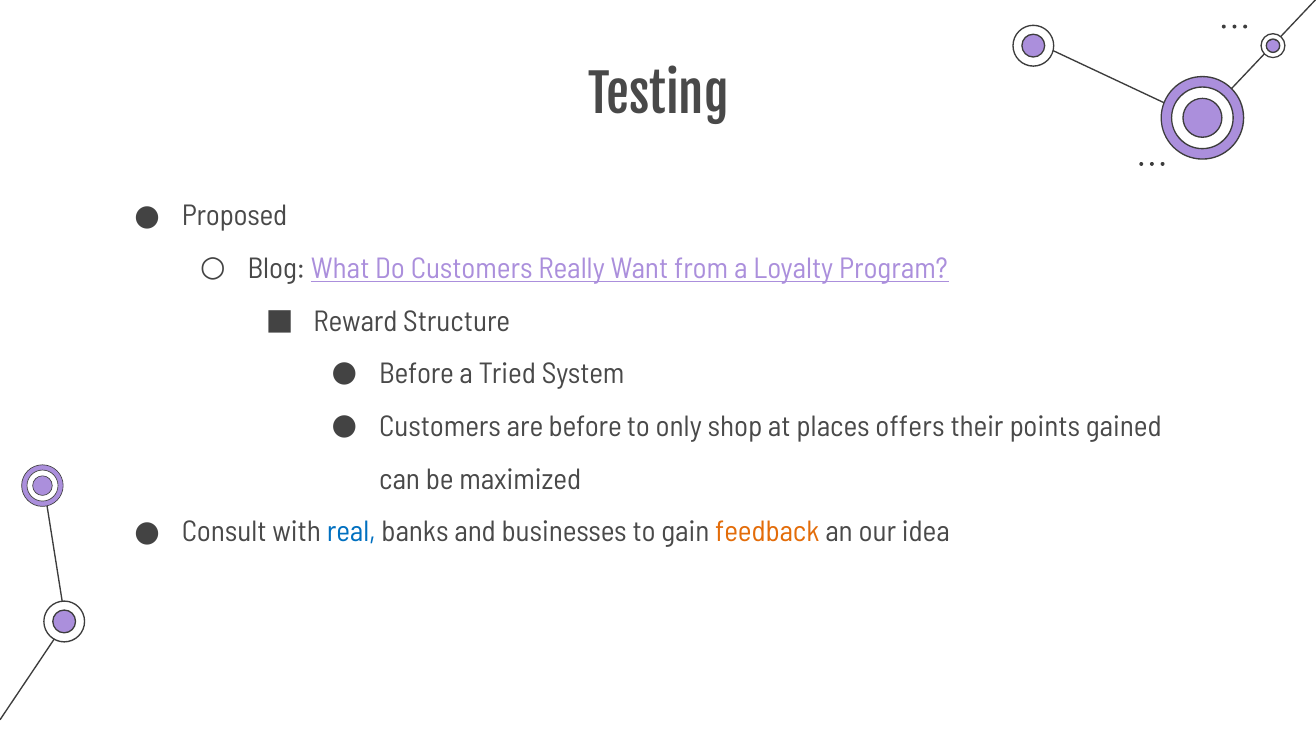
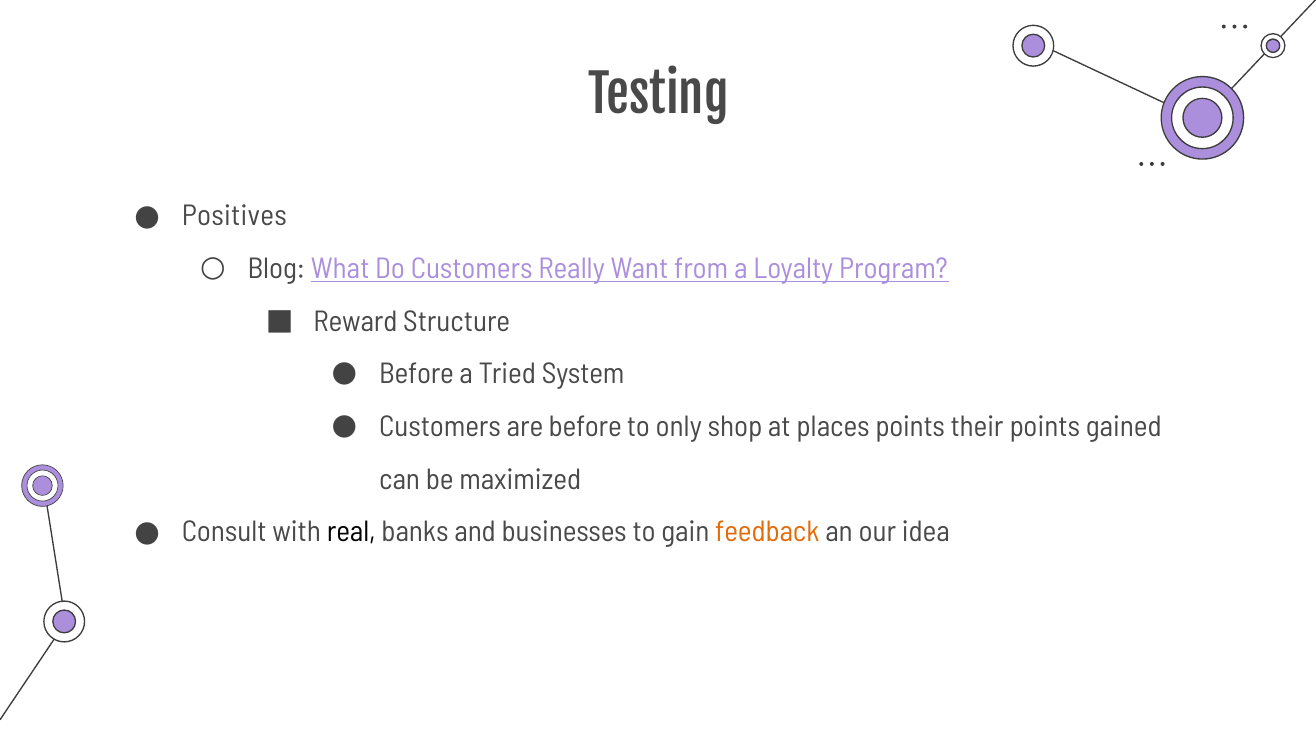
Proposed: Proposed -> Positives
places offers: offers -> points
real colour: blue -> black
